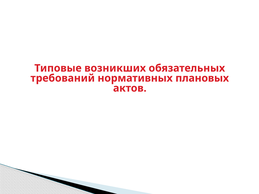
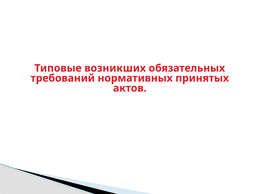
плановых: плановых -> принятых
